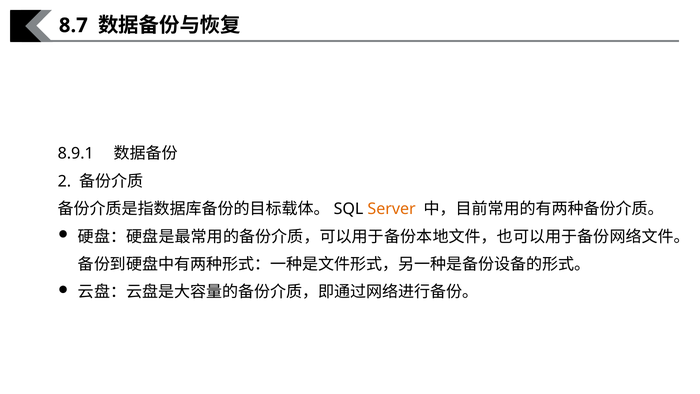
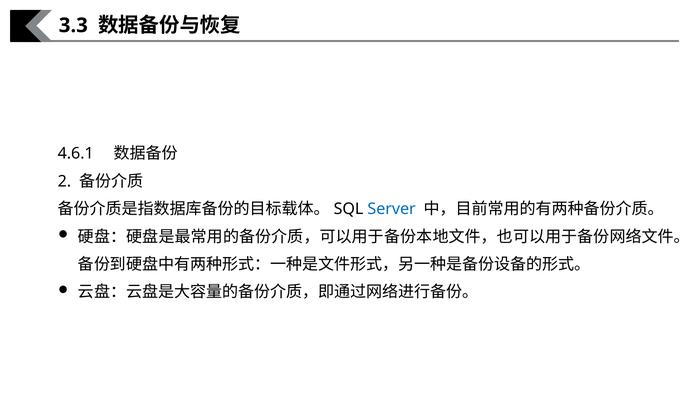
8.7: 8.7 -> 3.3
8.9.1: 8.9.1 -> 4.6.1
Server colour: orange -> blue
